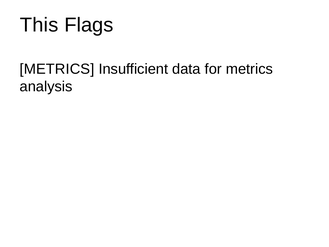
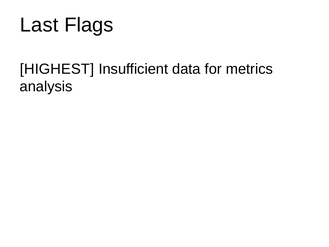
This: This -> Last
METRICS at (57, 69): METRICS -> HIGHEST
